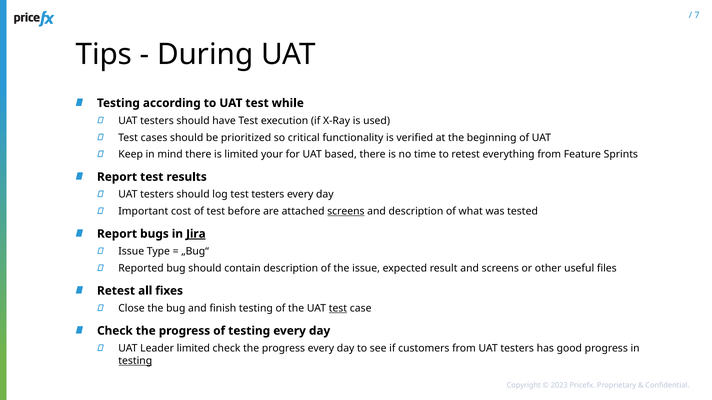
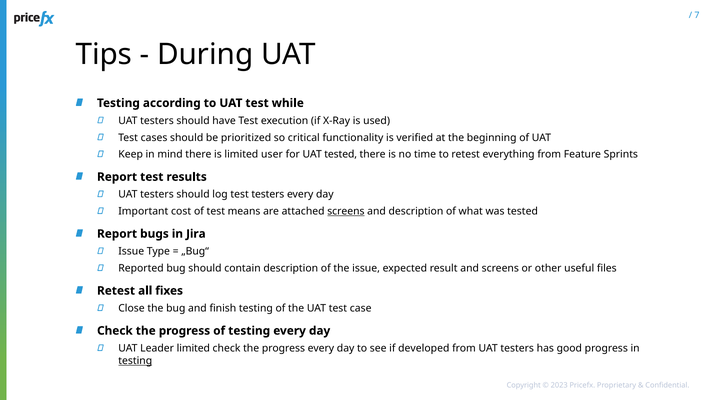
your: your -> user
UAT based: based -> tested
before: before -> means
Jira underline: present -> none
test at (338, 309) underline: present -> none
customers: customers -> developed
